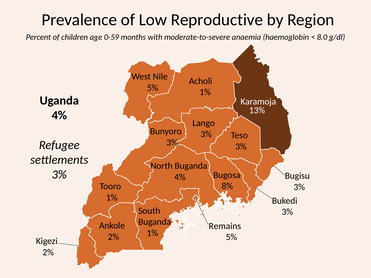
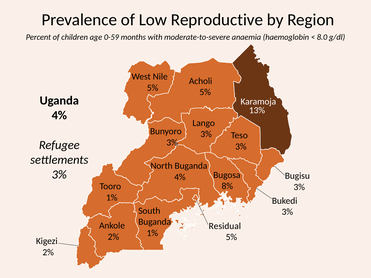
1% at (205, 92): 1% -> 5%
Remains: Remains -> Residual
